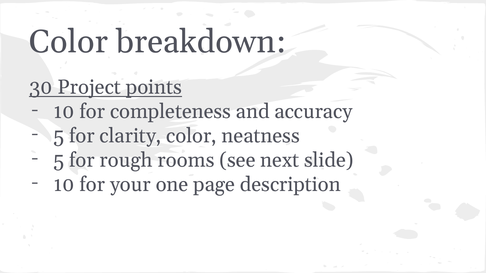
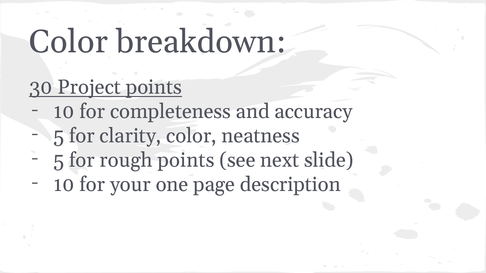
rough rooms: rooms -> points
